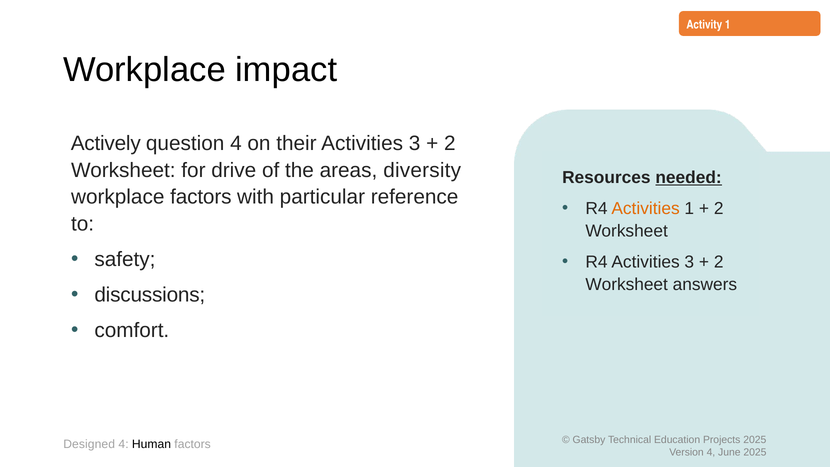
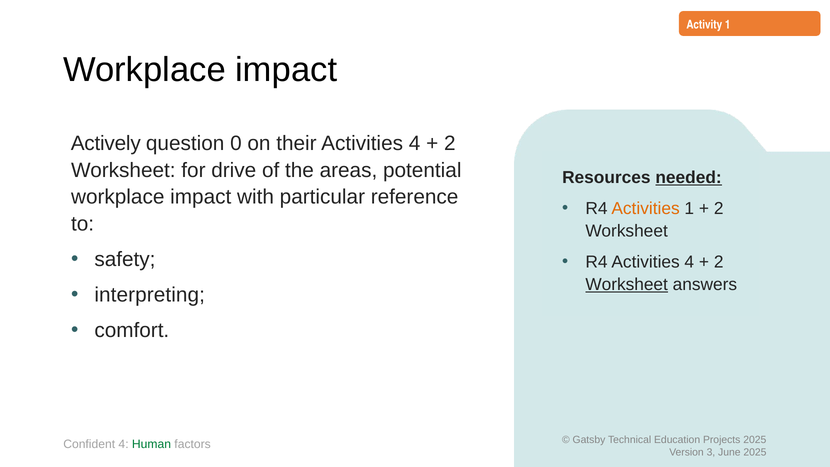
question 4: 4 -> 0
3 at (415, 143): 3 -> 4
diversity: diversity -> potential
factors at (201, 197): factors -> impact
R4 Activities 3: 3 -> 4
Worksheet at (627, 284) underline: none -> present
discussions: discussions -> interpreting
Designed: Designed -> Confident
Human colour: black -> green
4 at (711, 452): 4 -> 3
